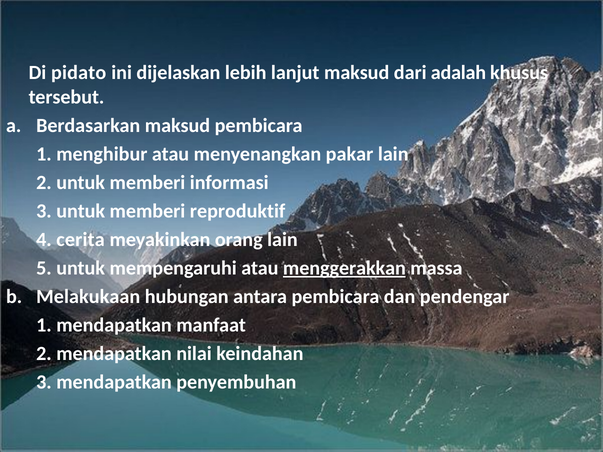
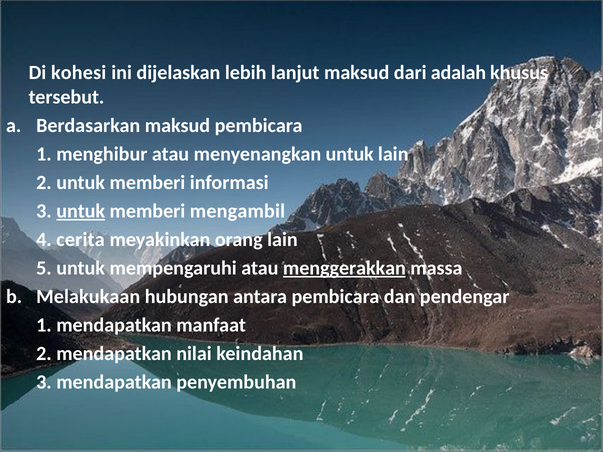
pidato: pidato -> kohesi
menyenangkan pakar: pakar -> untuk
untuk at (81, 211) underline: none -> present
reproduktif: reproduktif -> mengambil
